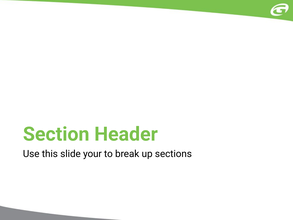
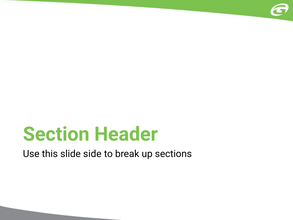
your: your -> side
